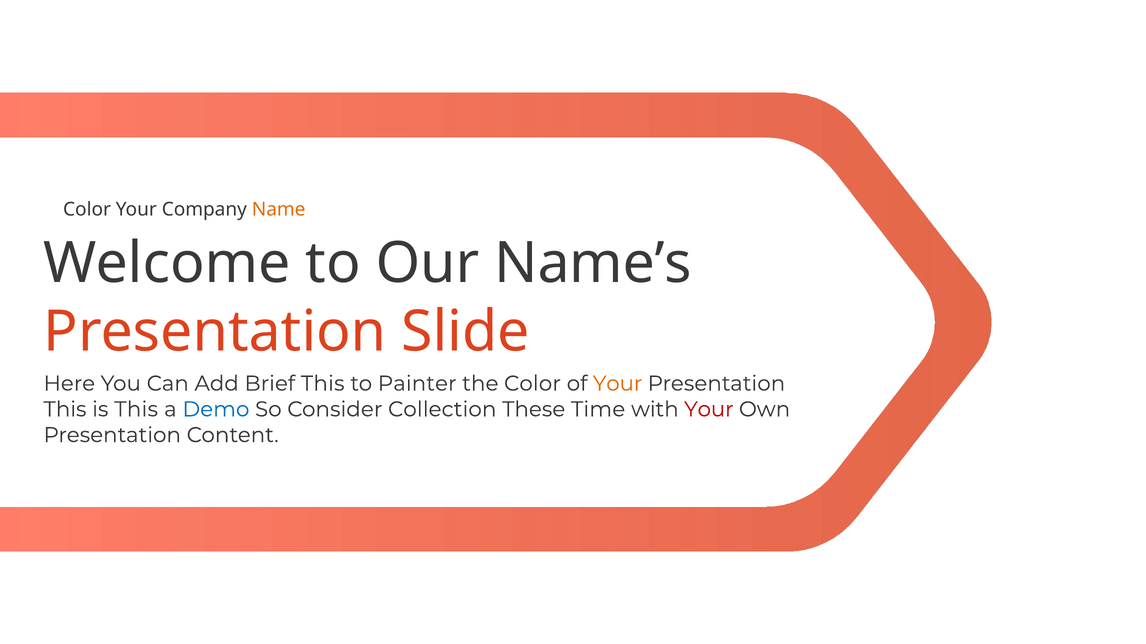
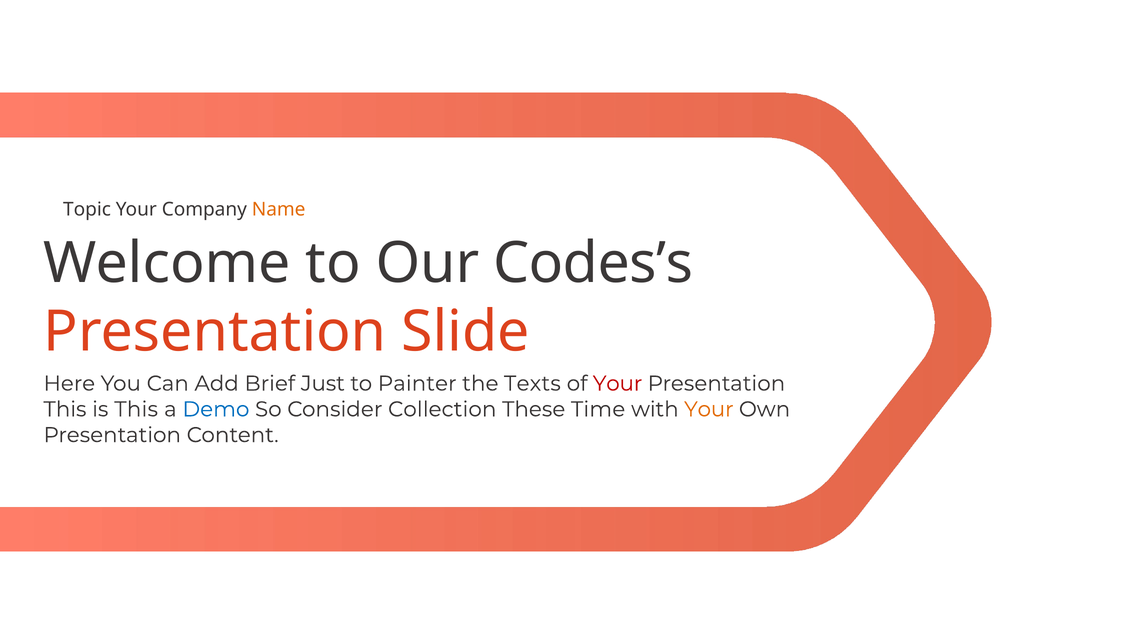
Color at (87, 210): Color -> Topic
Name’s: Name’s -> Codes’s
Brief This: This -> Just
the Color: Color -> Texts
Your at (618, 384) colour: orange -> red
Your at (709, 410) colour: red -> orange
